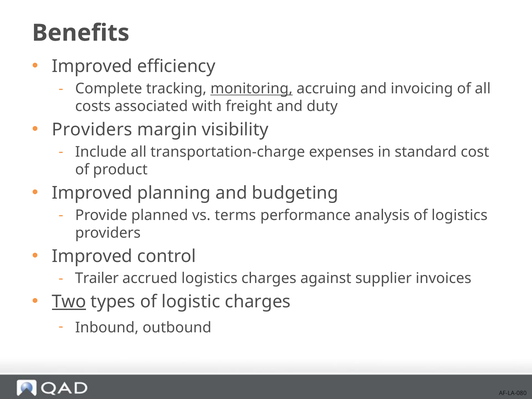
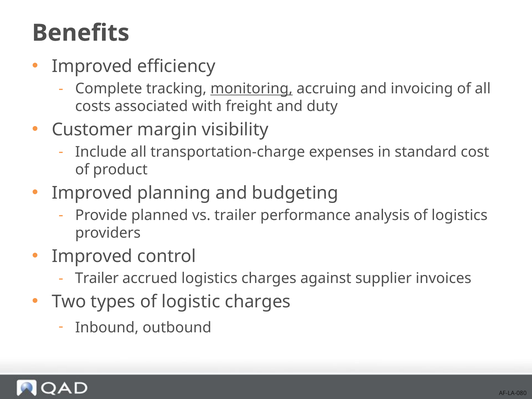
Providers at (92, 130): Providers -> Customer
vs terms: terms -> trailer
Two underline: present -> none
